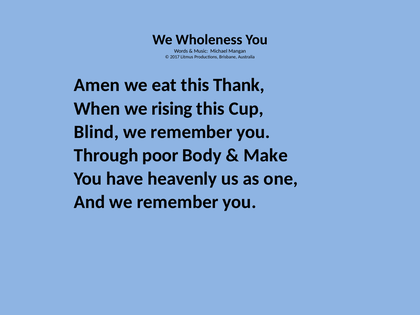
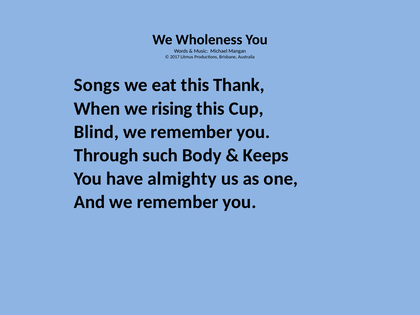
Amen: Amen -> Songs
poor: poor -> such
Make: Make -> Keeps
heavenly: heavenly -> almighty
